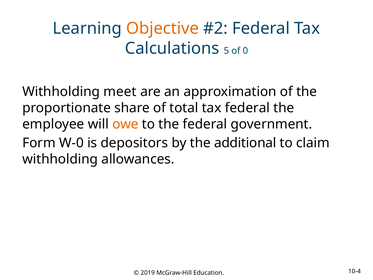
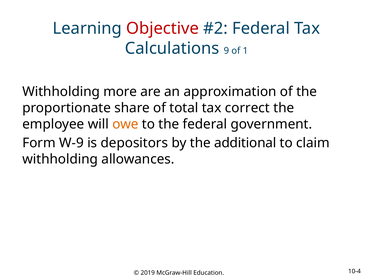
Objective colour: orange -> red
5: 5 -> 9
0: 0 -> 1
meet: meet -> more
tax federal: federal -> correct
W-0: W-0 -> W-9
